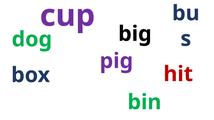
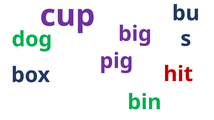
big colour: black -> purple
